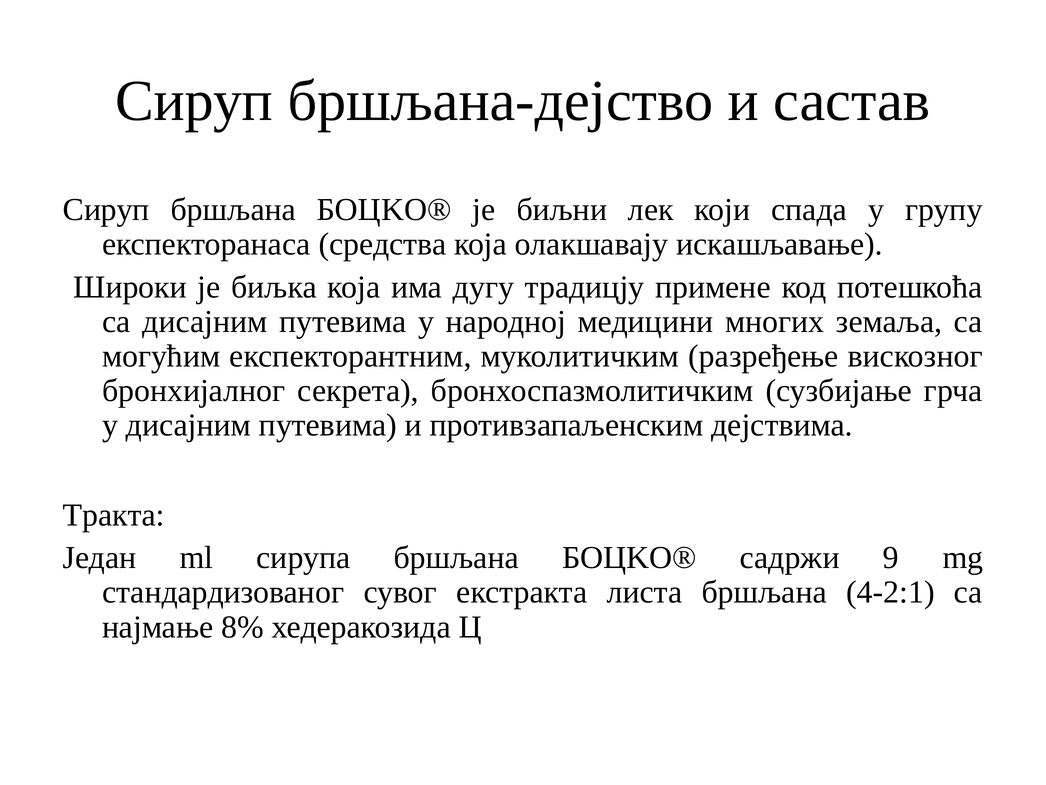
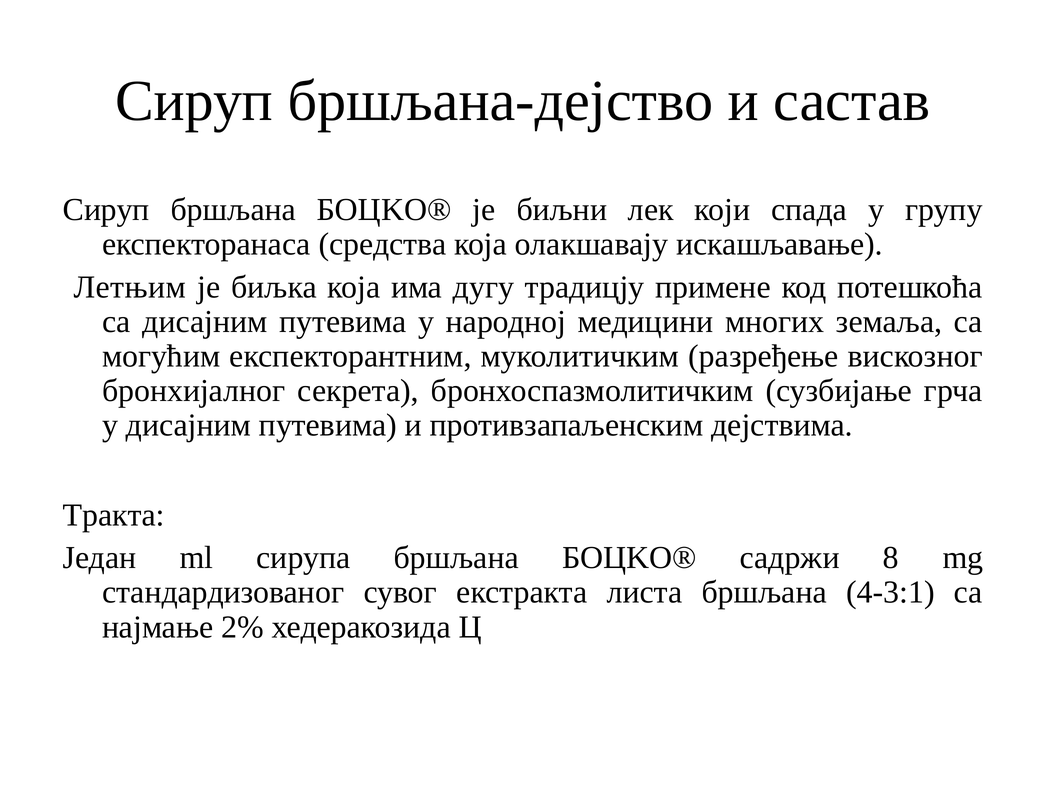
Широки: Широки -> Летњим
9: 9 -> 8
4-2:1: 4-2:1 -> 4-3:1
8%: 8% -> 2%
